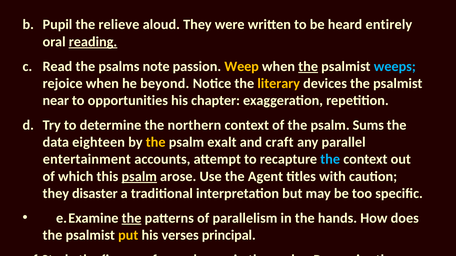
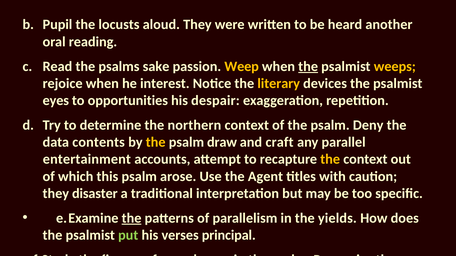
relieve: relieve -> locusts
entirely: entirely -> another
reading underline: present -> none
note: note -> sake
weeps colour: light blue -> yellow
beyond: beyond -> interest
near: near -> eyes
chapter: chapter -> despair
Sums: Sums -> Deny
eighteen: eighteen -> contents
exalt: exalt -> draw
the at (330, 160) colour: light blue -> yellow
psalm at (139, 177) underline: present -> none
hands: hands -> yields
put colour: yellow -> light green
